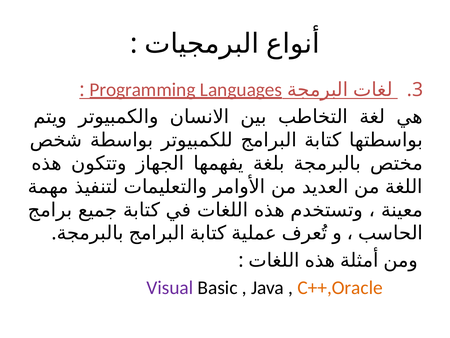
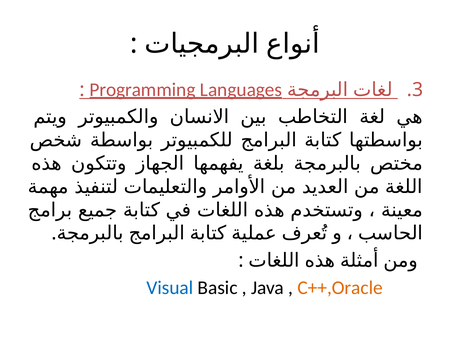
Visual colour: purple -> blue
